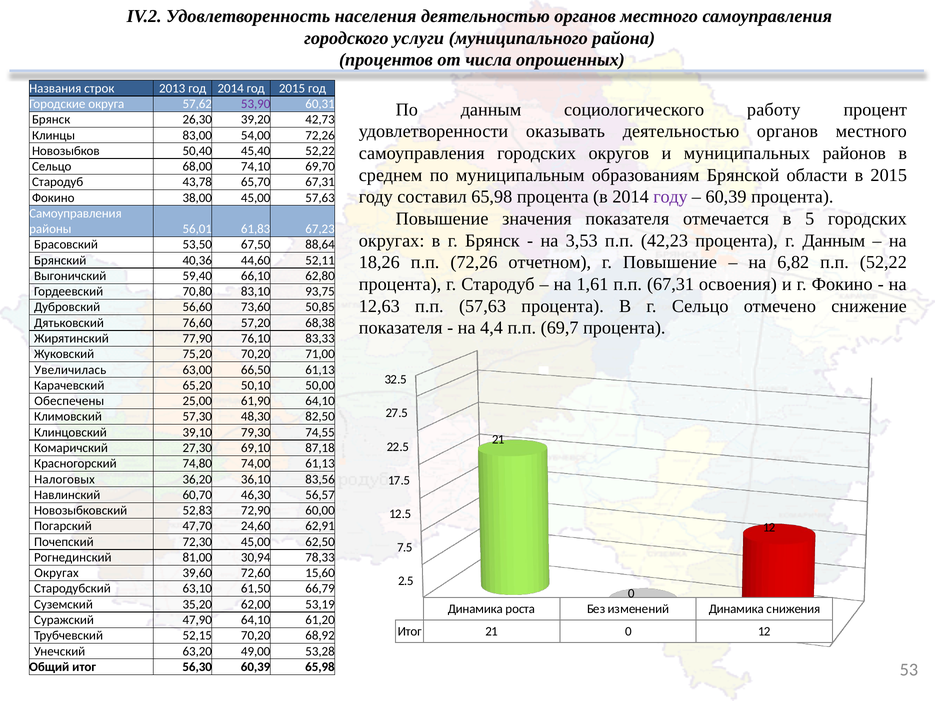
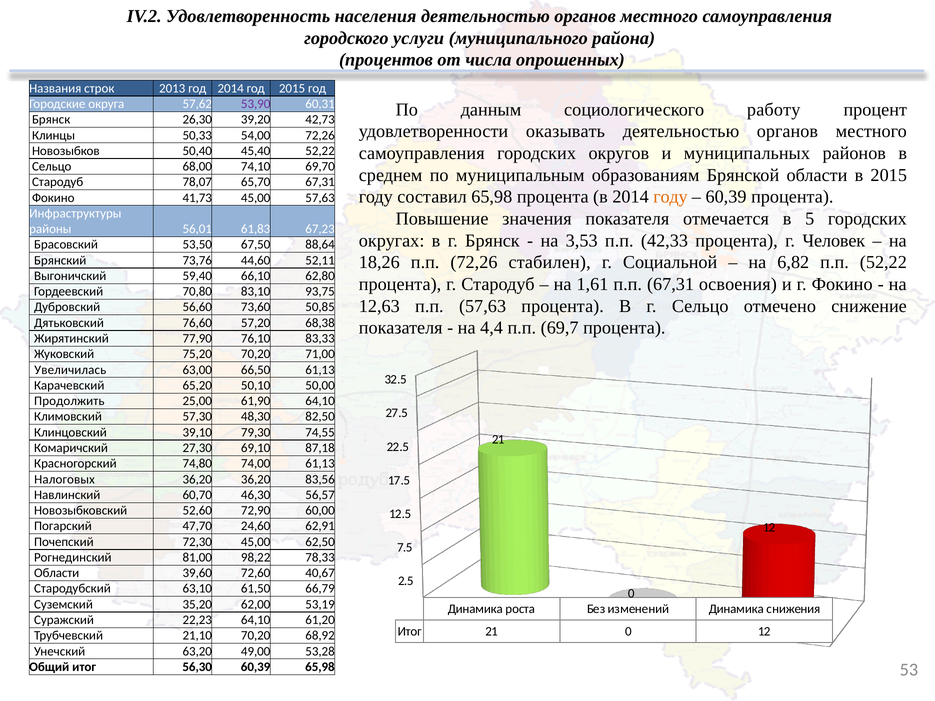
83,00: 83,00 -> 50,33
43,78: 43,78 -> 78,07
году at (670, 197) colour: purple -> orange
38,00: 38,00 -> 41,73
Самоуправления at (75, 213): Самоуправления -> Инфраструктуры
42,23: 42,23 -> 42,33
г Данным: Данным -> Человек
отчетном: отчетном -> стабилен
г Повышение: Повышение -> Социальной
40,36: 40,36 -> 73,76
Обеспечены: Обеспечены -> Продолжить
36,20 36,10: 36,10 -> 36,20
52,83: 52,83 -> 52,60
30,94: 30,94 -> 98,22
Округах at (57, 573): Округах -> Области
15,60: 15,60 -> 40,67
47,90: 47,90 -> 22,23
52,15: 52,15 -> 21,10
